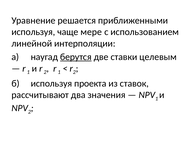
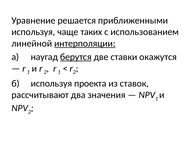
мере: мере -> таких
интерполяции underline: none -> present
целевым: целевым -> окажутся
